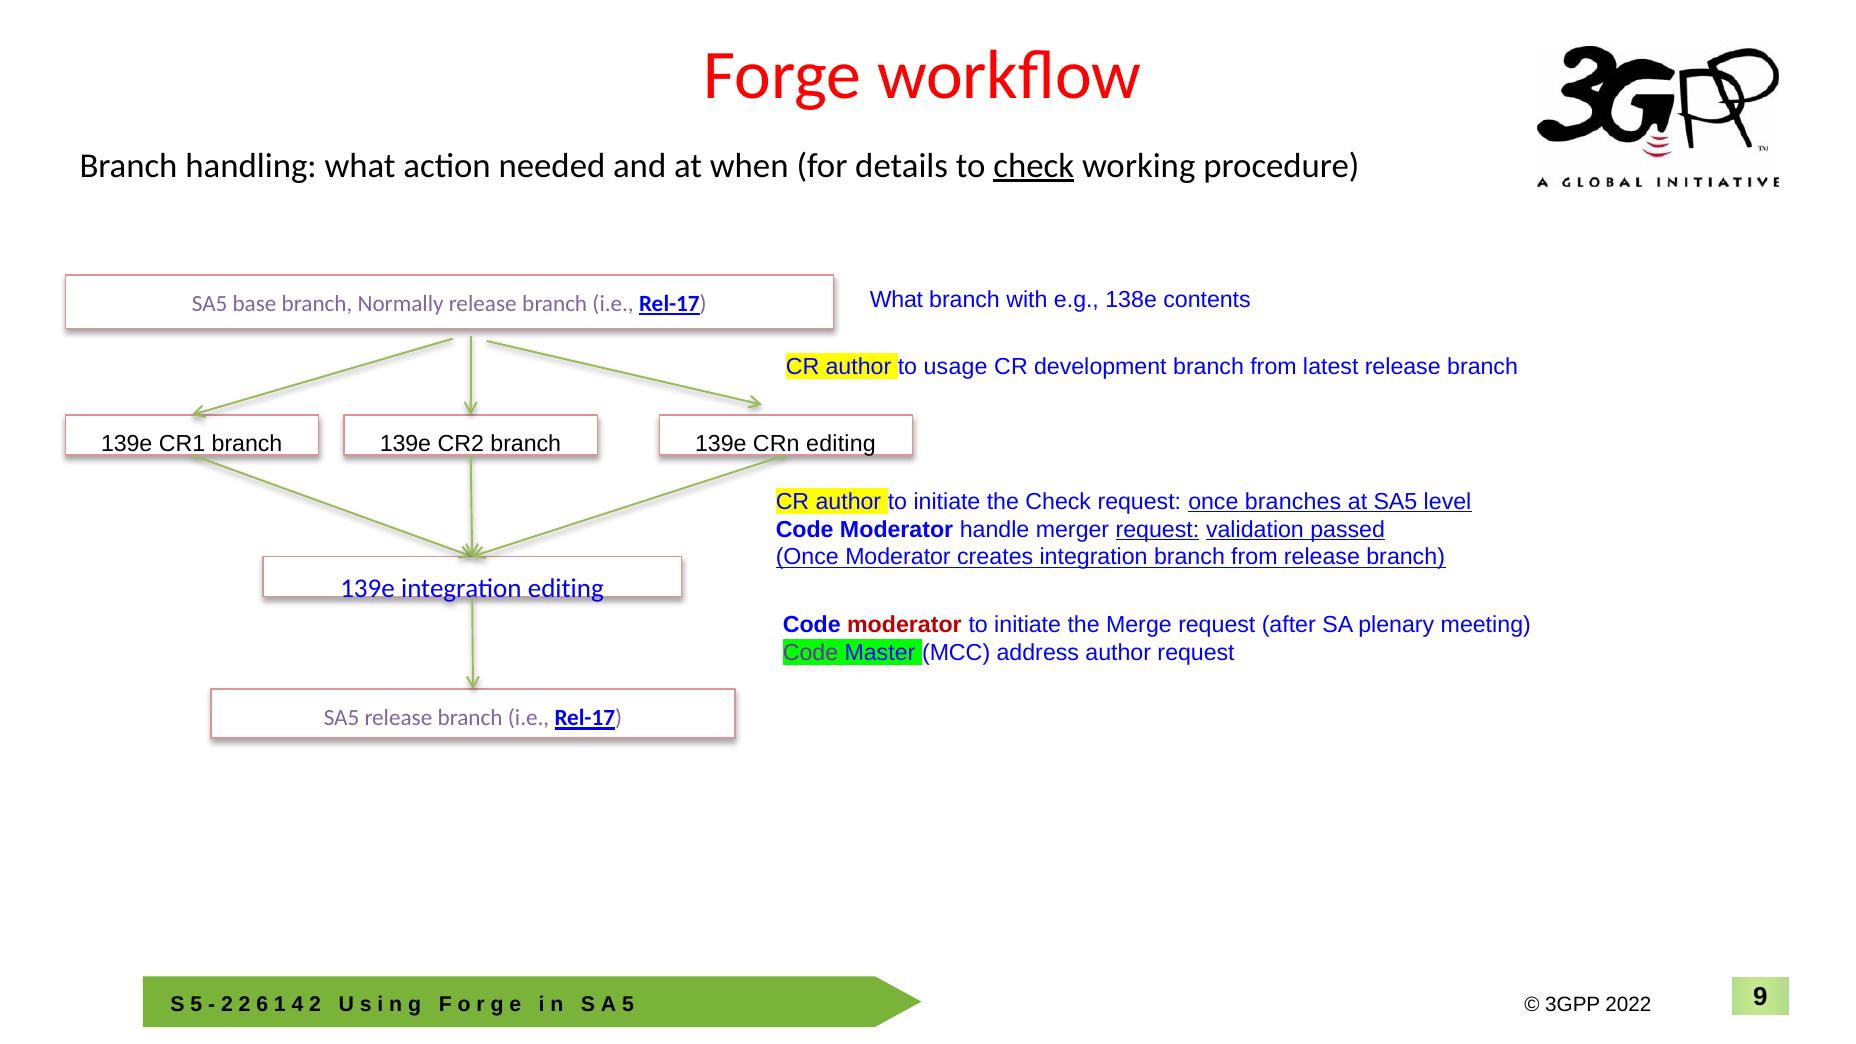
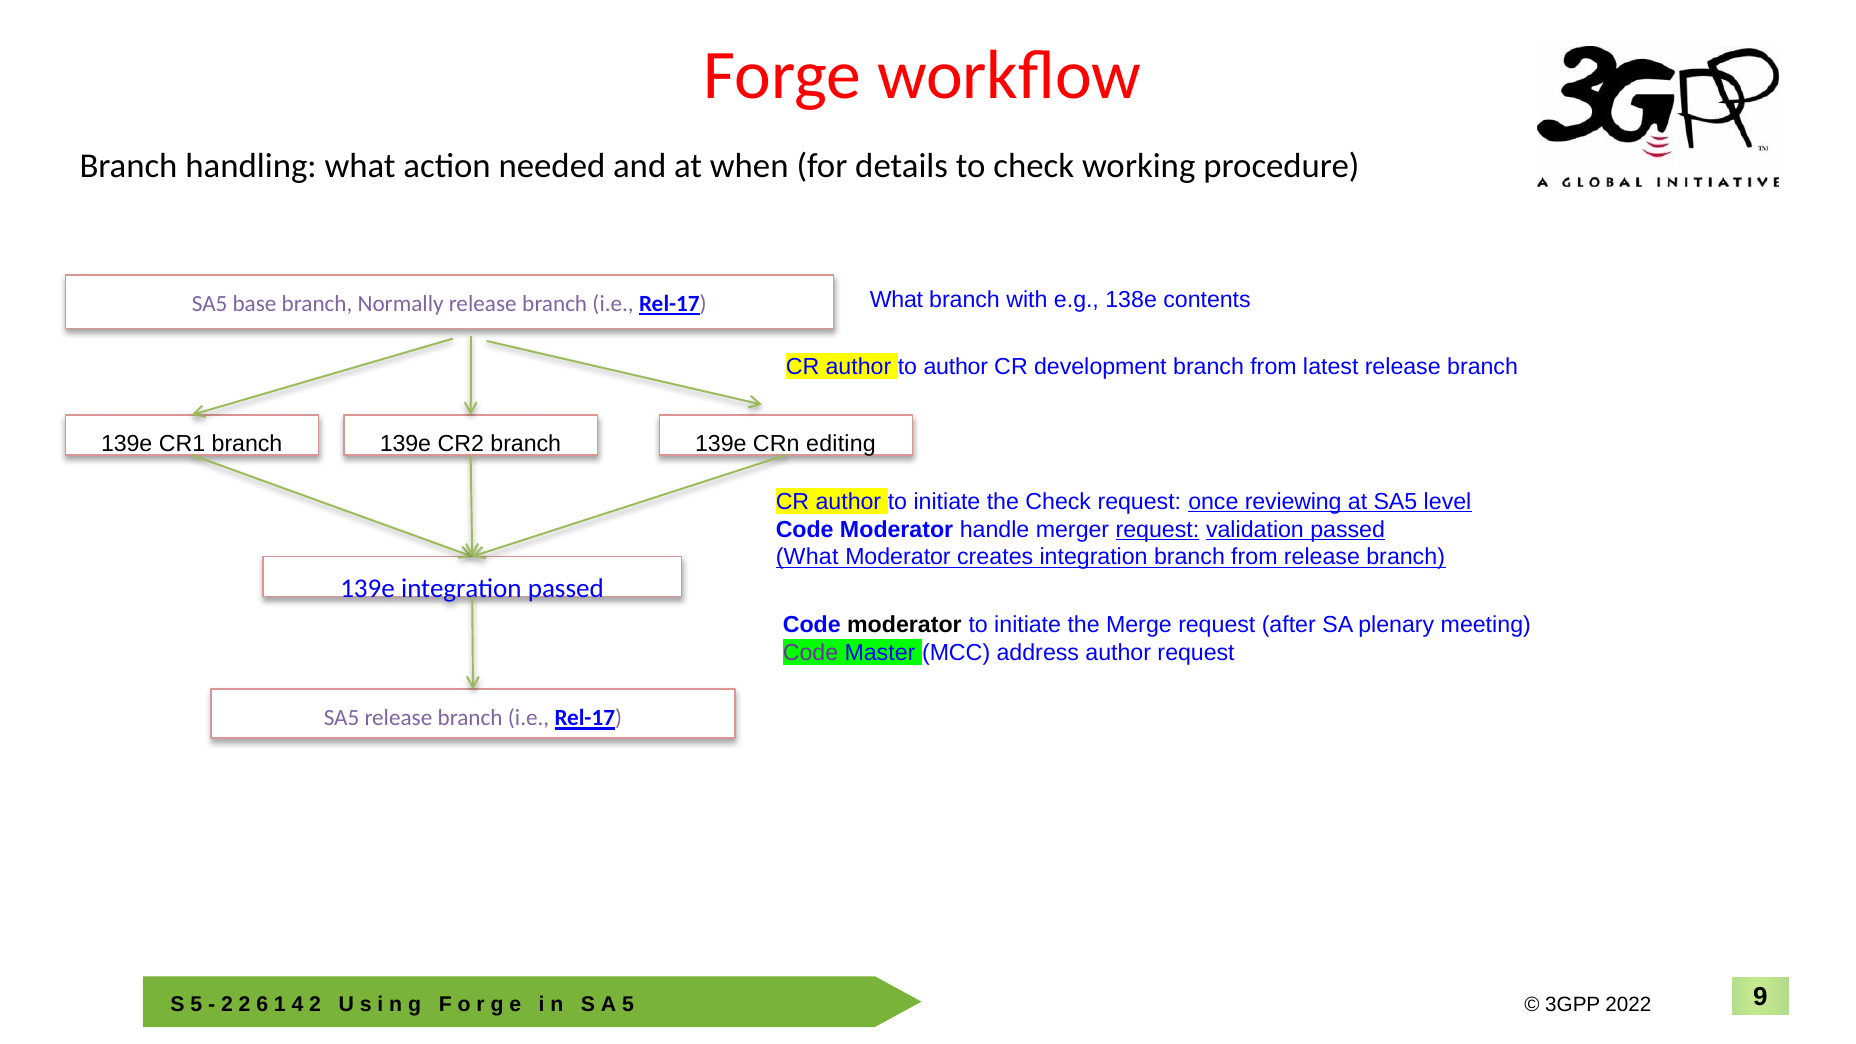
check at (1034, 166) underline: present -> none
to usage: usage -> author
branches: branches -> reviewing
Once at (807, 557): Once -> What
integration editing: editing -> passed
moderator at (904, 625) colour: red -> black
